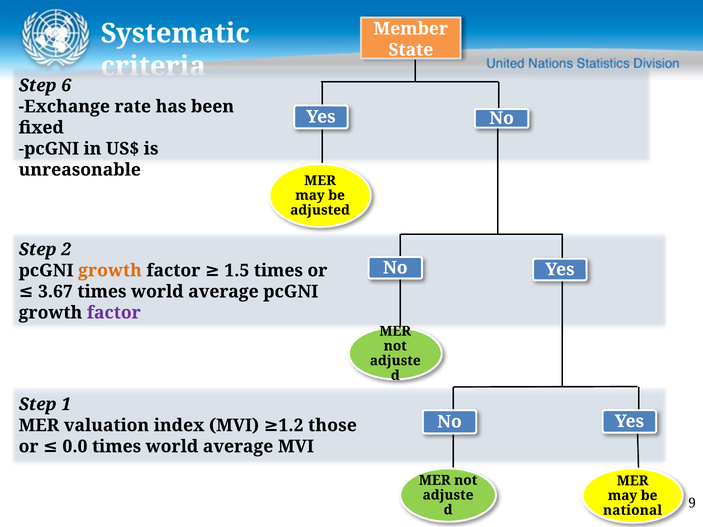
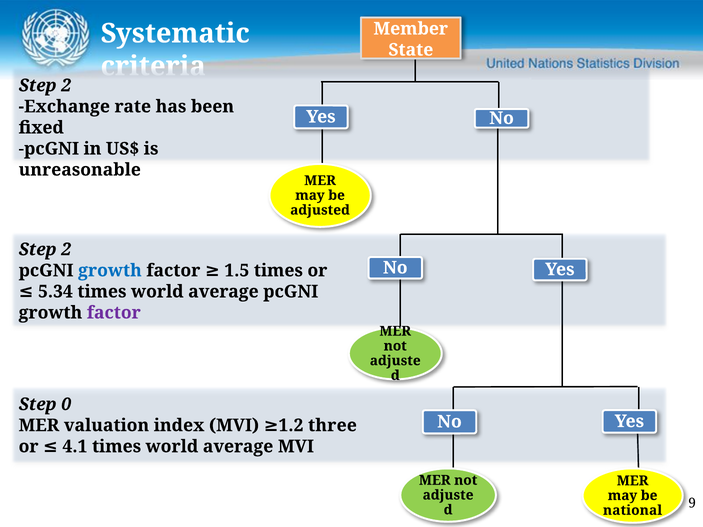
6 at (66, 86): 6 -> 2
growth at (110, 271) colour: orange -> blue
3.67: 3.67 -> 5.34
1: 1 -> 0
those: those -> three
0.0: 0.0 -> 4.1
